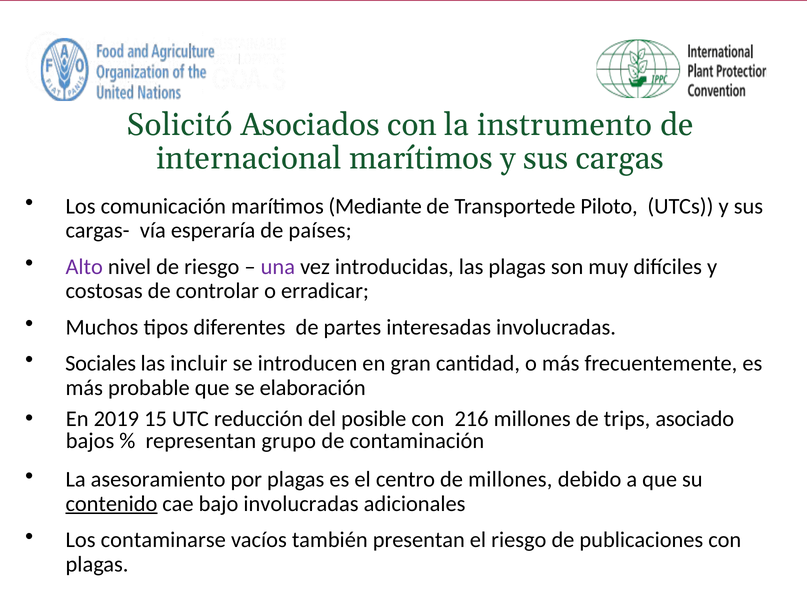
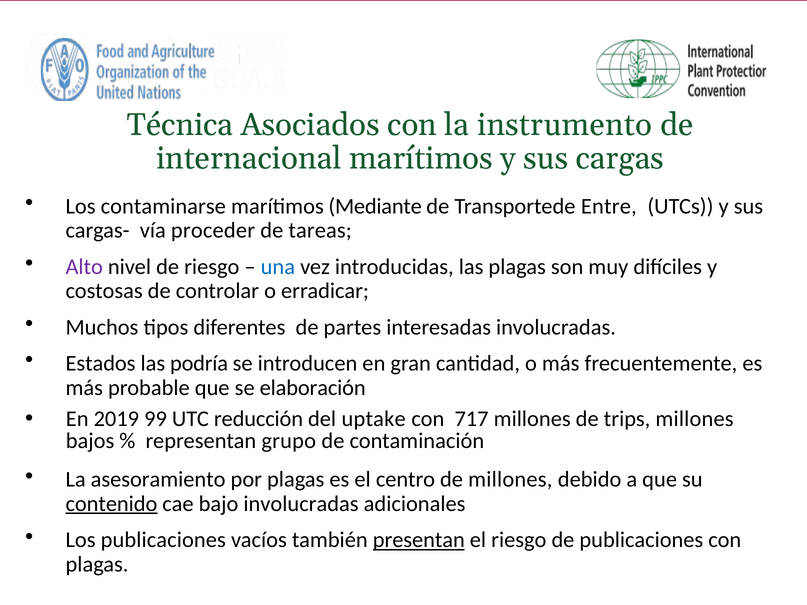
Solicitó: Solicitó -> Técnica
comunicación: comunicación -> contaminarse
Piloto: Piloto -> Entre
esperaría: esperaría -> proceder
países: países -> tareas
una colour: purple -> blue
Sociales: Sociales -> Estados
incluir: incluir -> podría
15: 15 -> 99
posible: posible -> uptake
216: 216 -> 717
trips asociado: asociado -> millones
Los contaminarse: contaminarse -> publicaciones
presentan underline: none -> present
